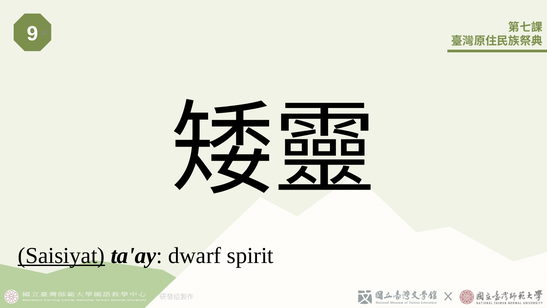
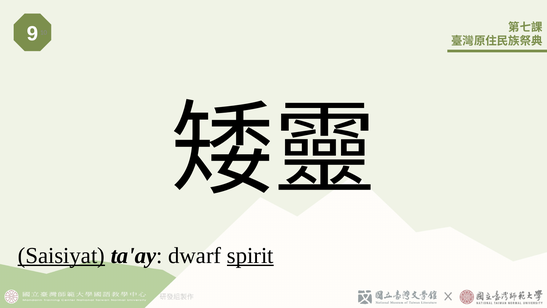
spirit underline: none -> present
